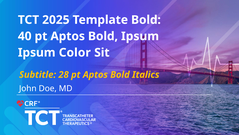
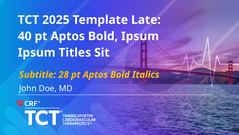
Template Bold: Bold -> Late
Color: Color -> Titles
